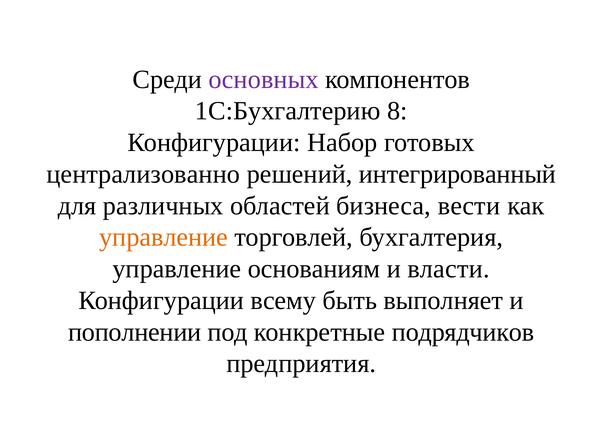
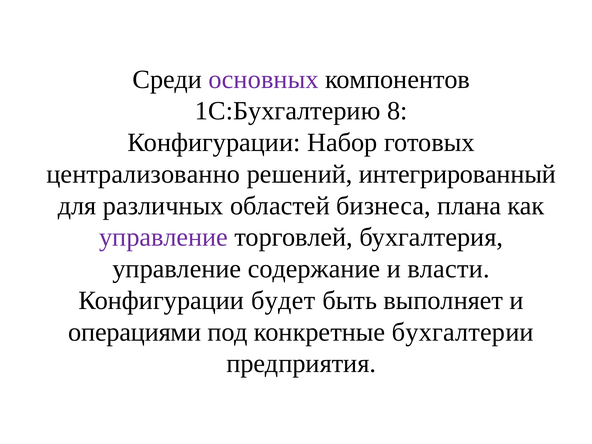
вести: вести -> плана
управление at (164, 237) colour: orange -> purple
основаниям: основаниям -> содержание
всему: всему -> будет
пополнении: пополнении -> операциями
подрядчиков: подрядчиков -> бухгалтерии
